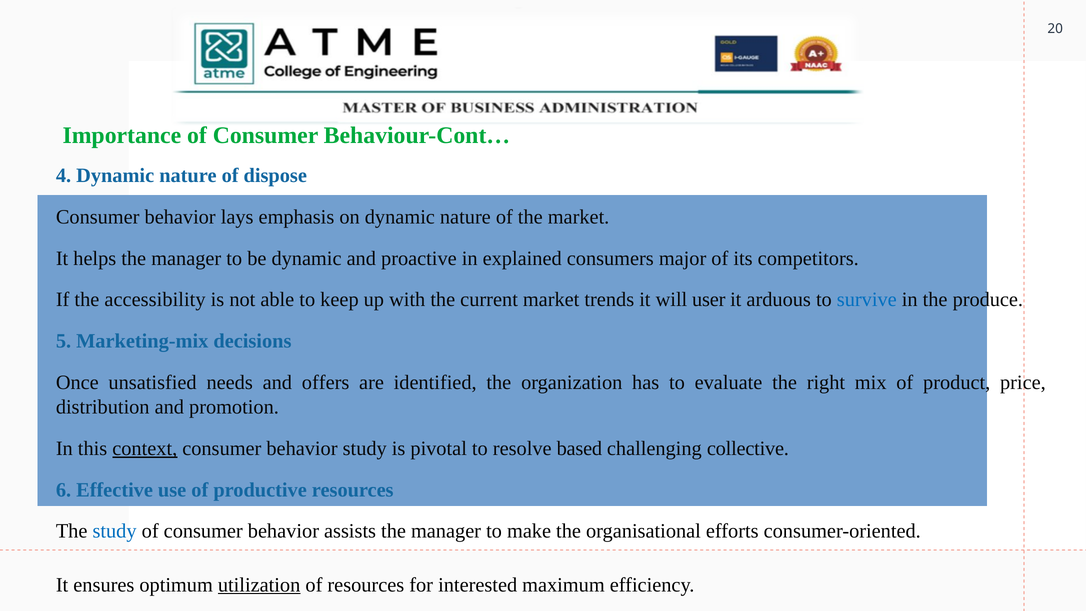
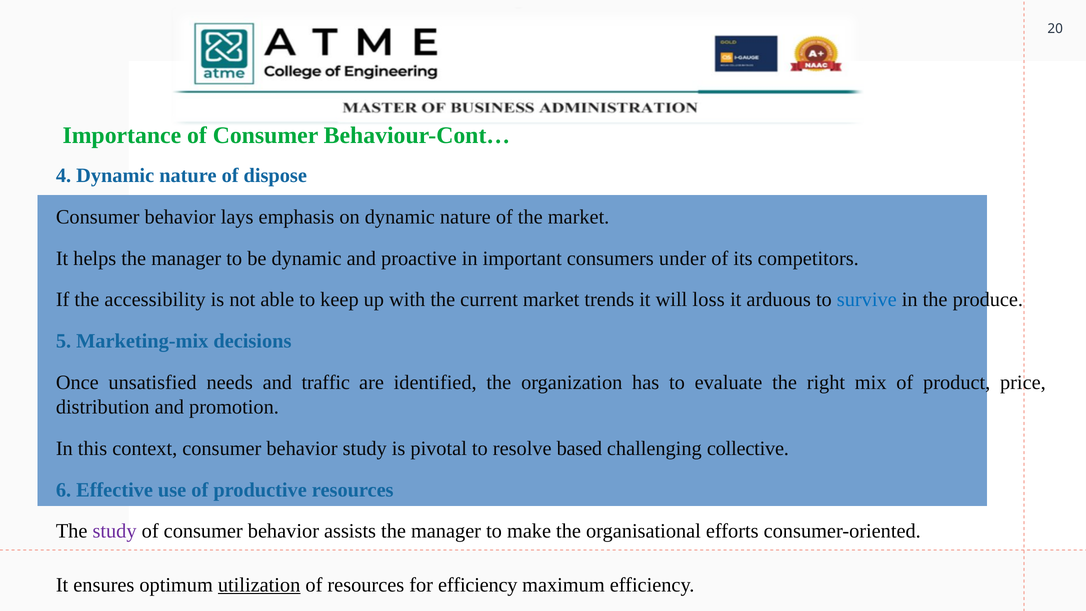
explained: explained -> important
major: major -> under
user: user -> loss
offers: offers -> traffic
context underline: present -> none
study at (115, 531) colour: blue -> purple
for interested: interested -> efficiency
